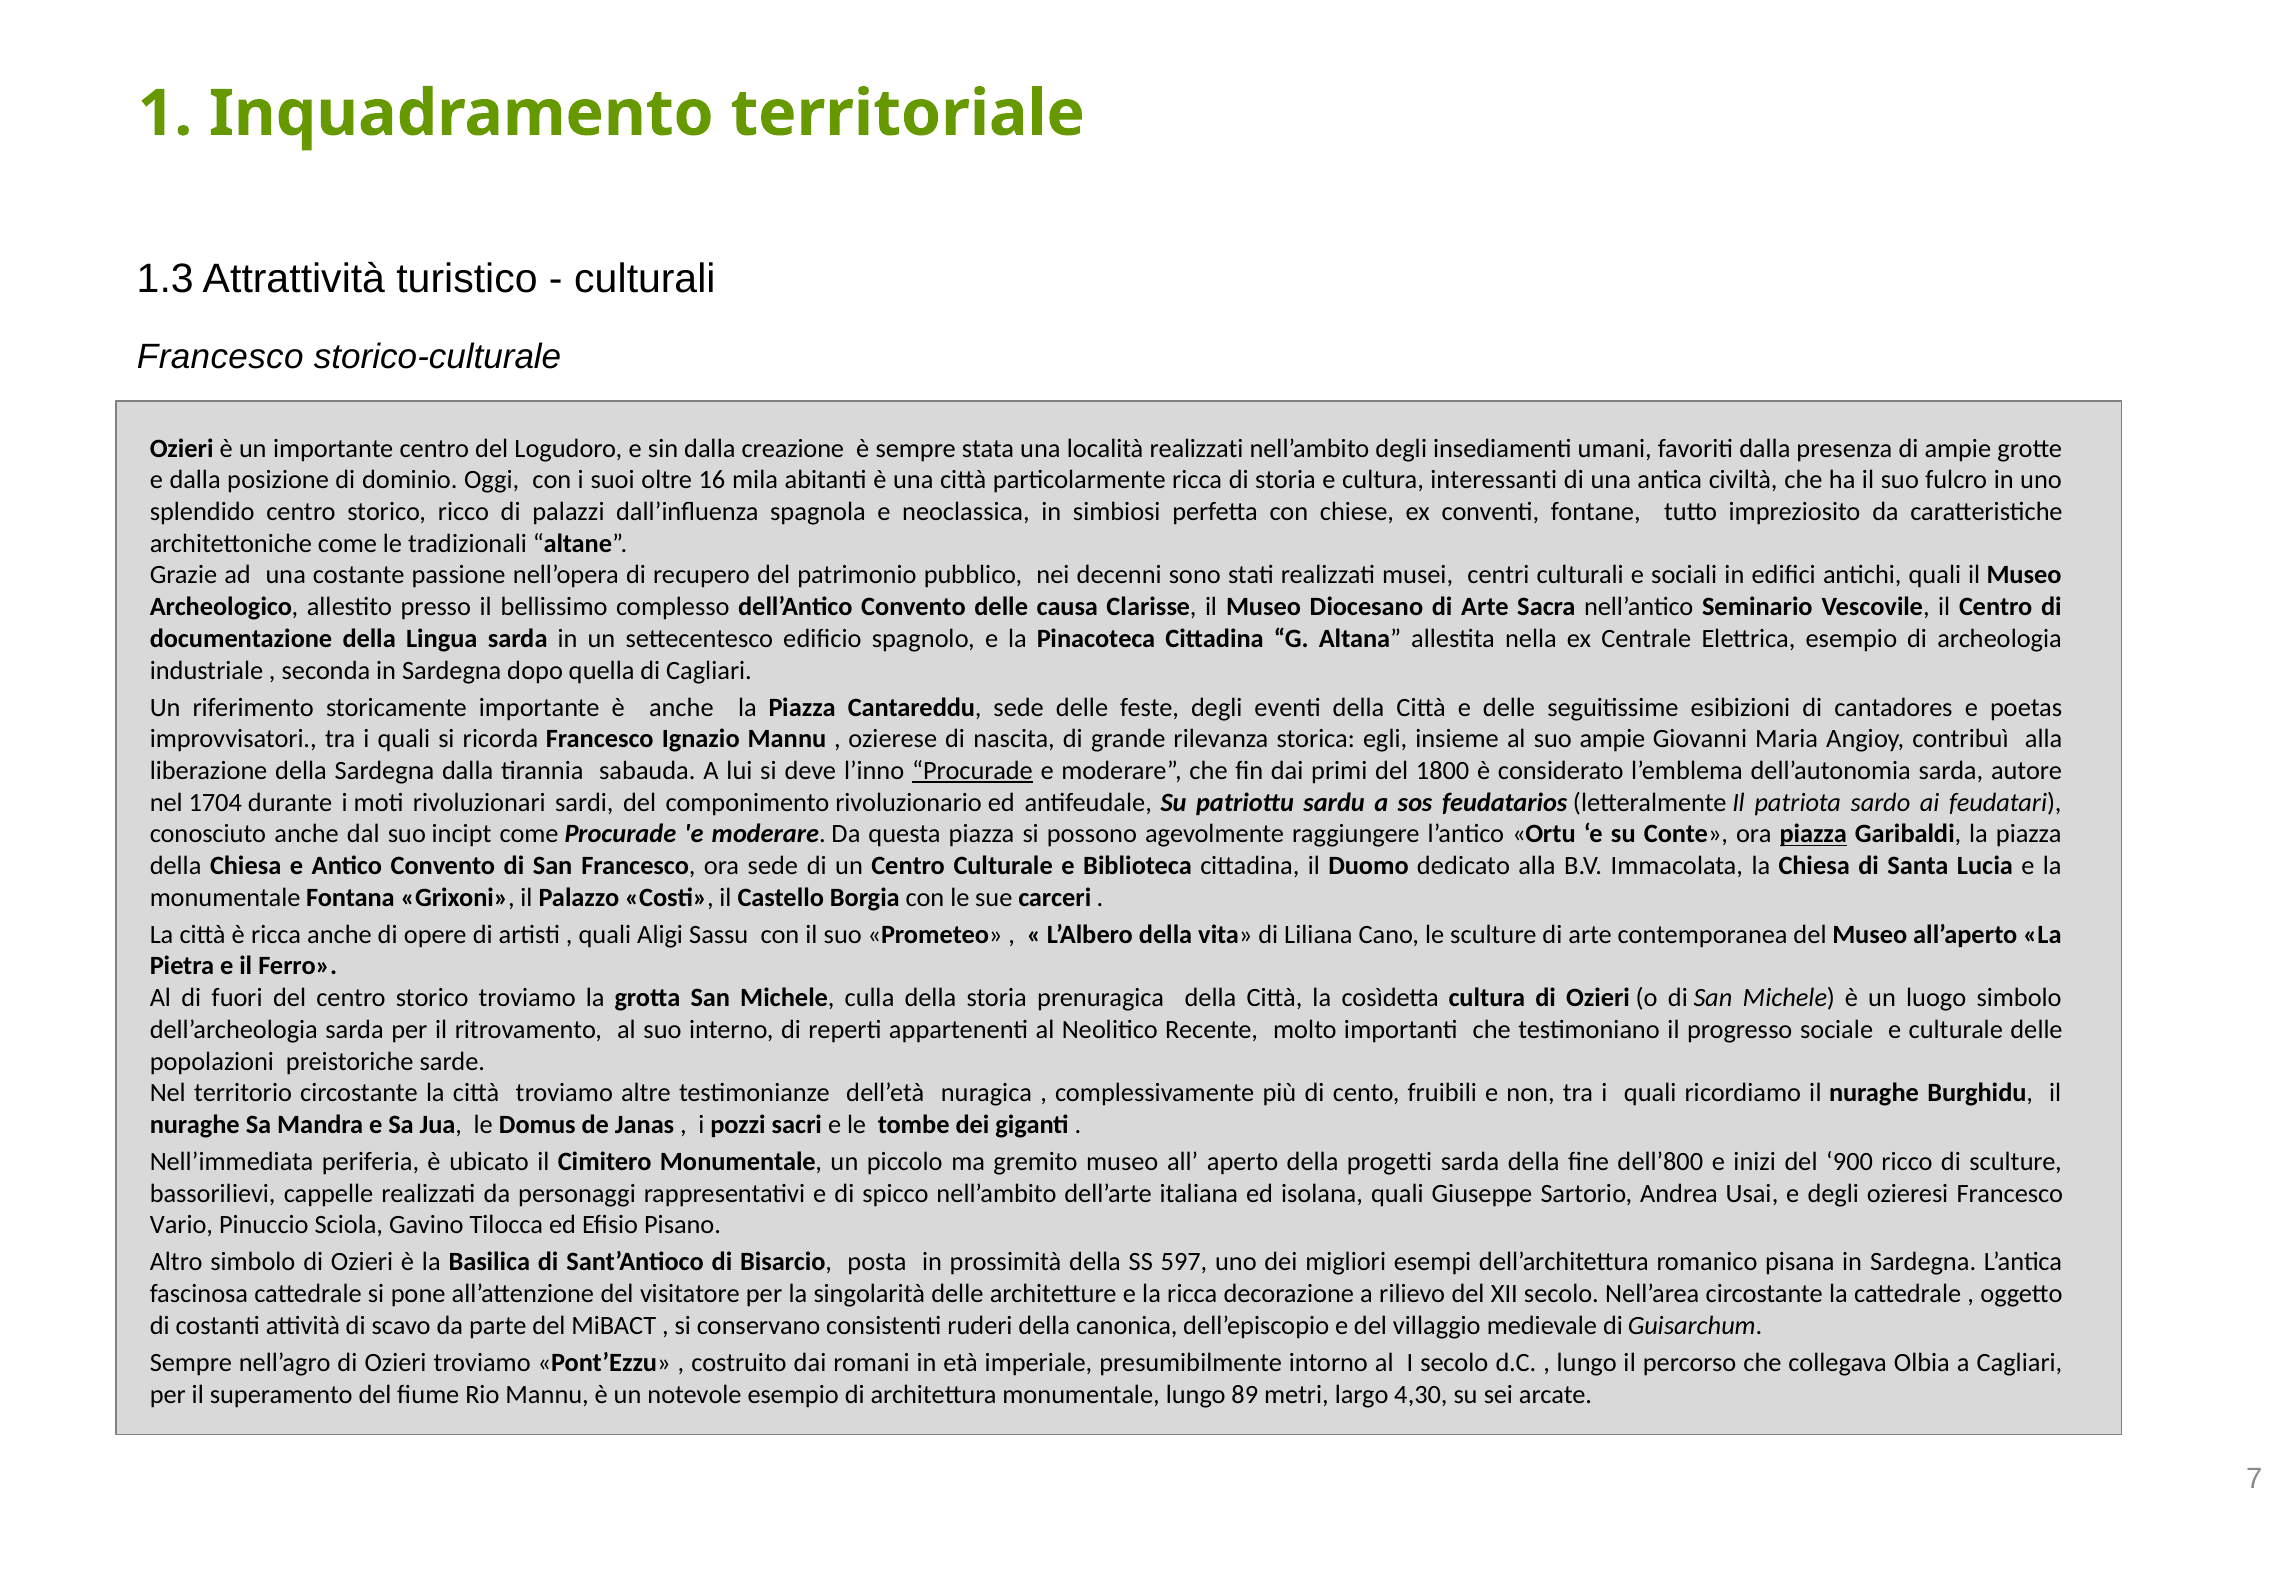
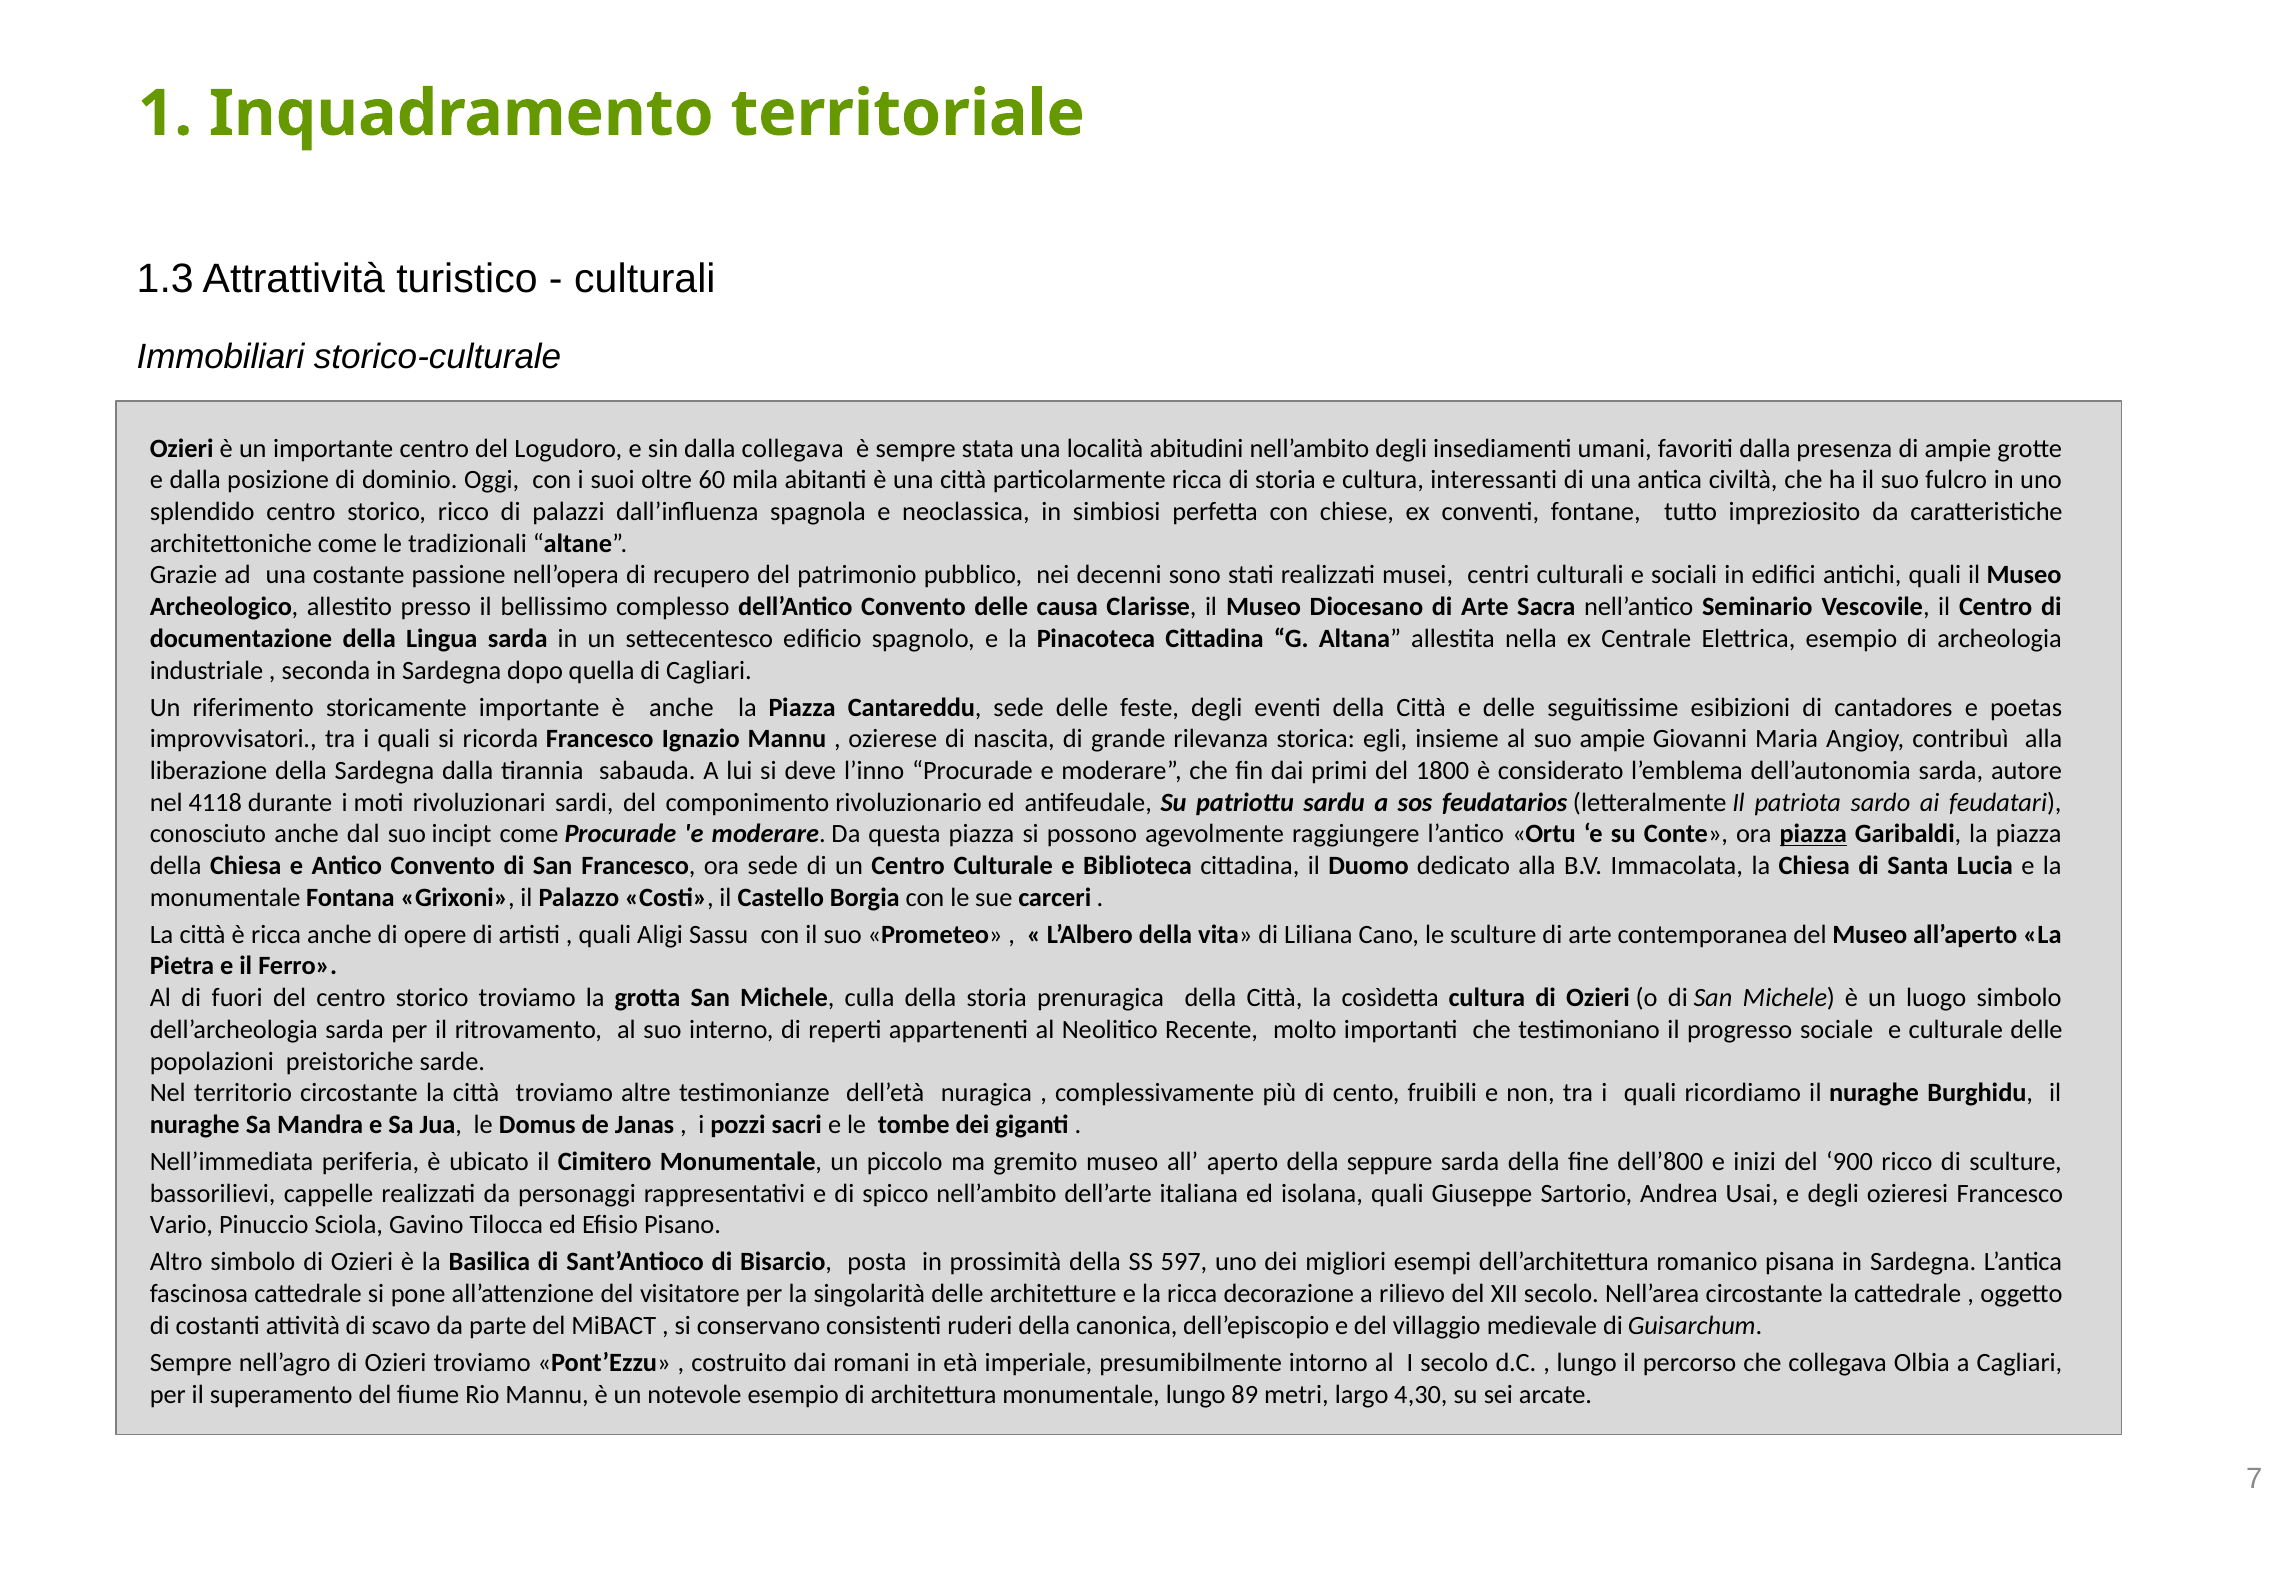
Francesco at (220, 357): Francesco -> Immobiliari
dalla creazione: creazione -> collegava
località realizzati: realizzati -> abitudini
16: 16 -> 60
Procurade at (972, 771) underline: present -> none
1704: 1704 -> 4118
progetti: progetti -> seppure
